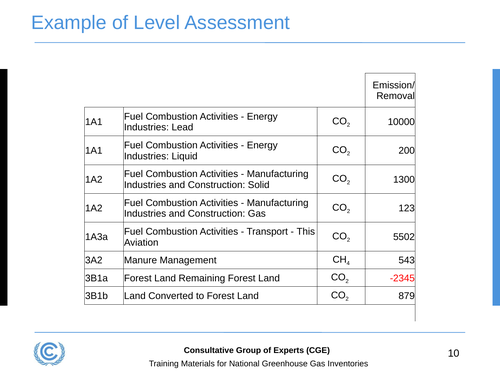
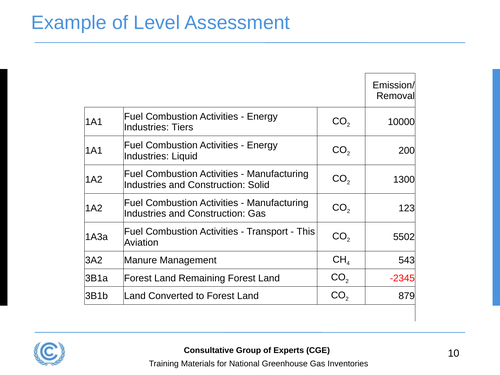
Lead: Lead -> Tiers
